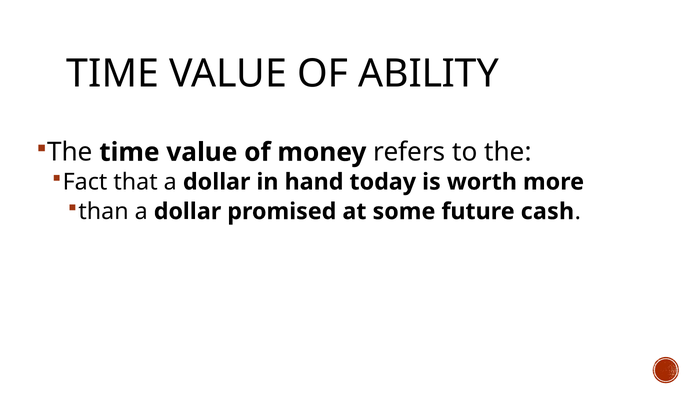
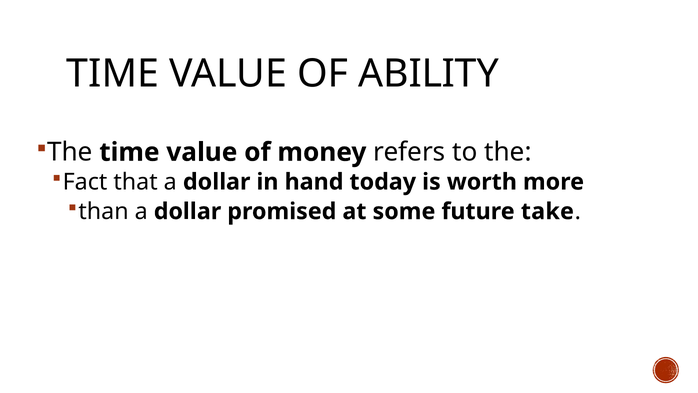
cash: cash -> take
